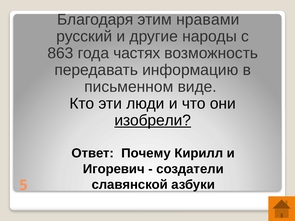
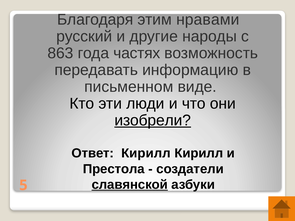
Ответ Почему: Почему -> Кирилл
Игоревич: Игоревич -> Престола
славянской underline: none -> present
